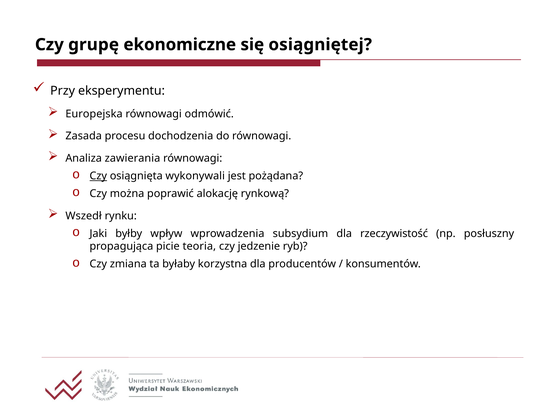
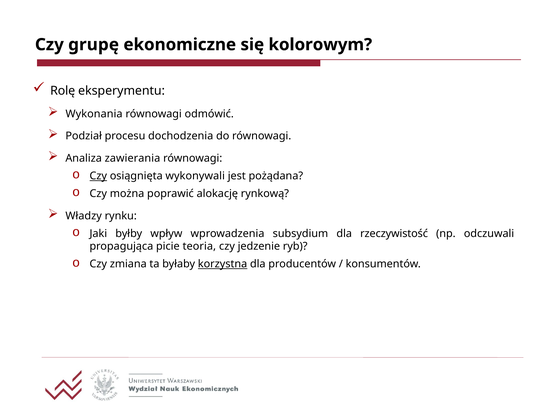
osiągniętej: osiągniętej -> kolorowym
Przy: Przy -> Rolę
Europejska: Europejska -> Wykonania
Zasada: Zasada -> Podział
Wszedł: Wszedł -> Władzy
posłuszny: posłuszny -> odczuwali
korzystna underline: none -> present
